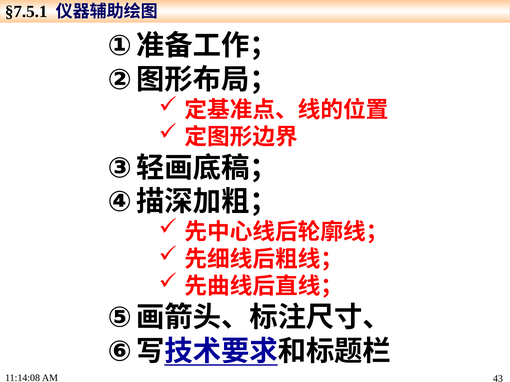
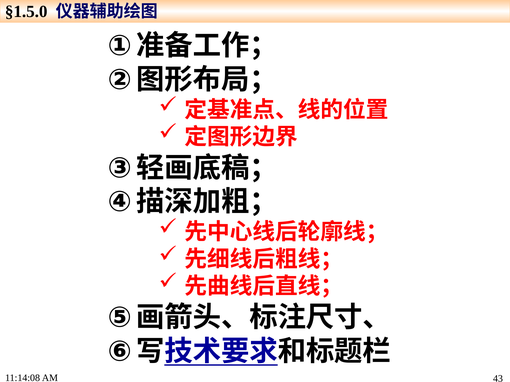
§7.5.1: §7.5.1 -> §1.5.0
